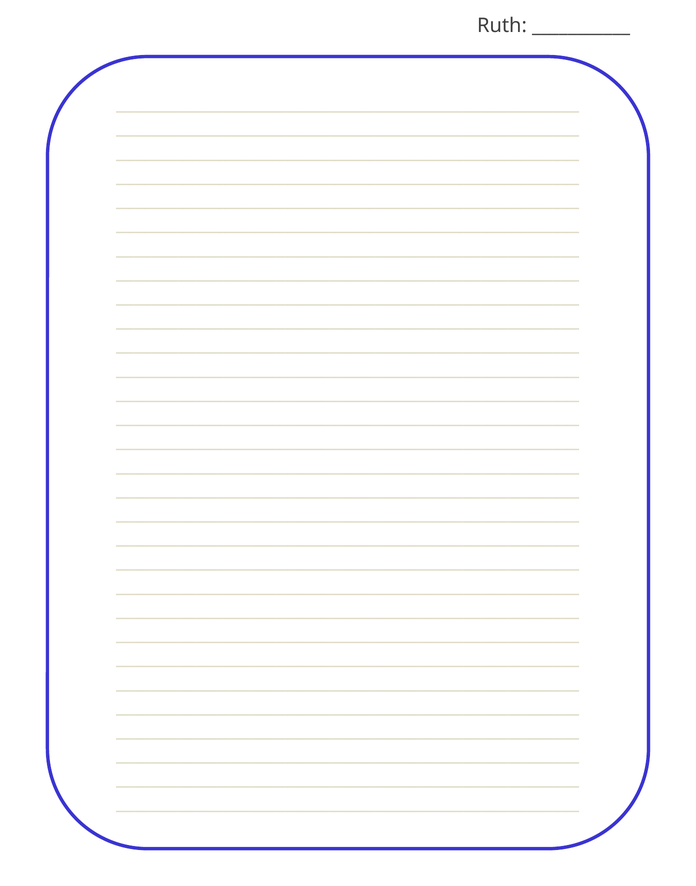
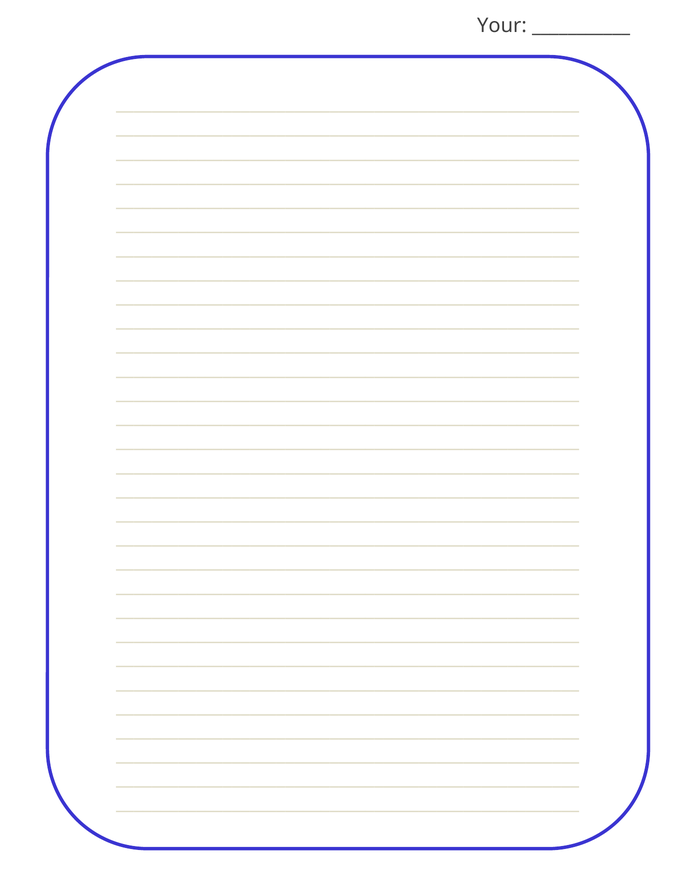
Ruth: Ruth -> Your
